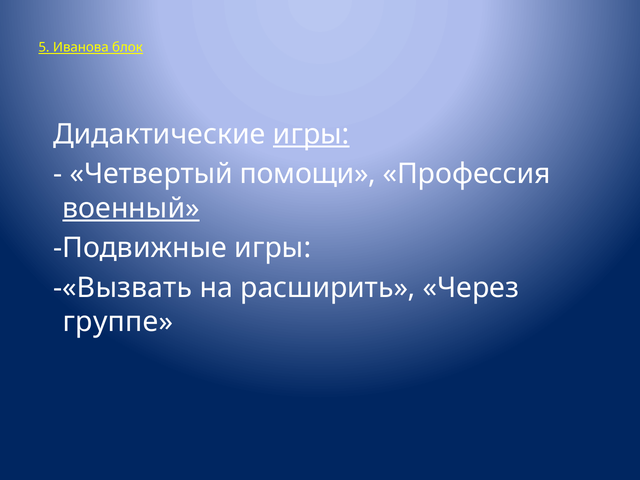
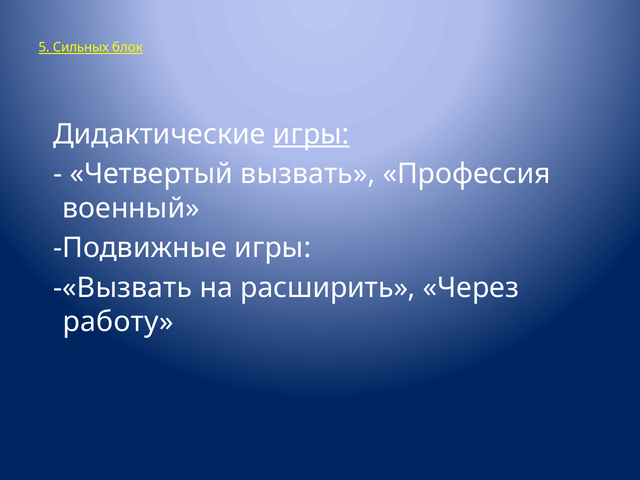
Иванова: Иванова -> Сильных
помощи: помощи -> вызвать
военный underline: present -> none
группе: группе -> работу
